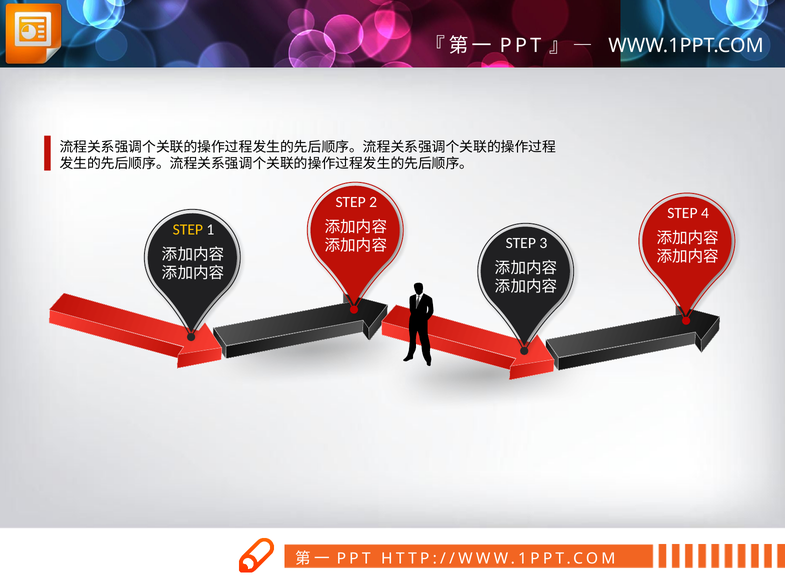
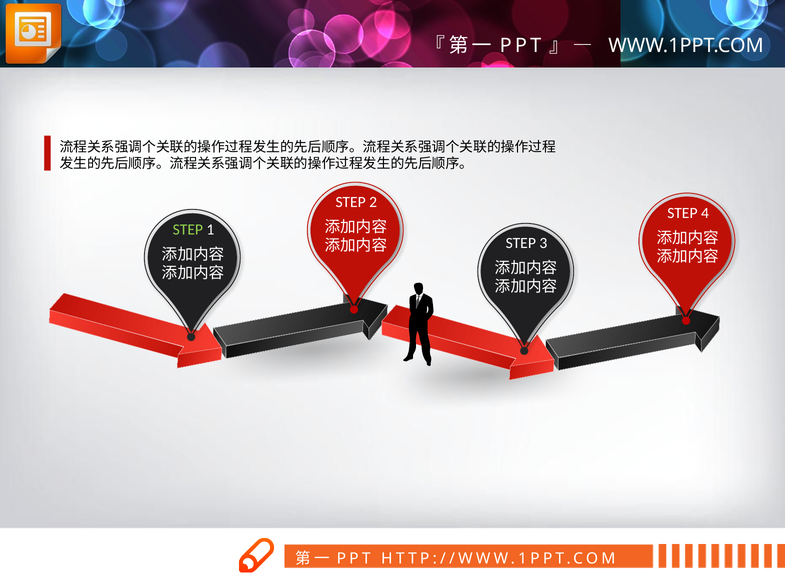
STEP at (188, 230) colour: yellow -> light green
